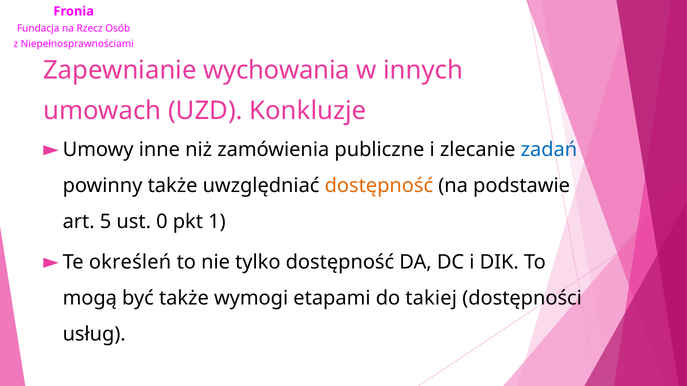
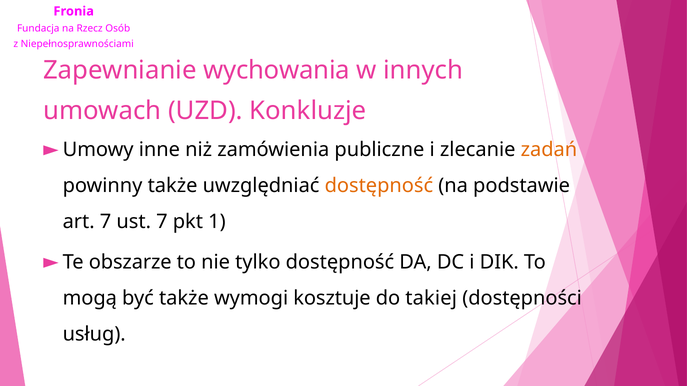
zadań colour: blue -> orange
art 5: 5 -> 7
ust 0: 0 -> 7
określeń: określeń -> obszarze
etapami: etapami -> kosztuje
